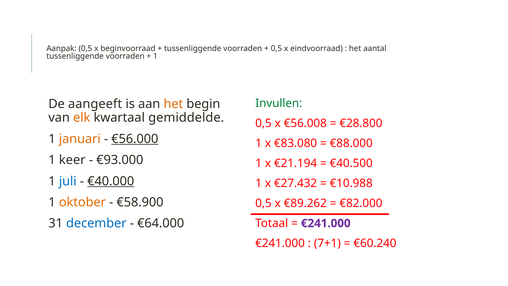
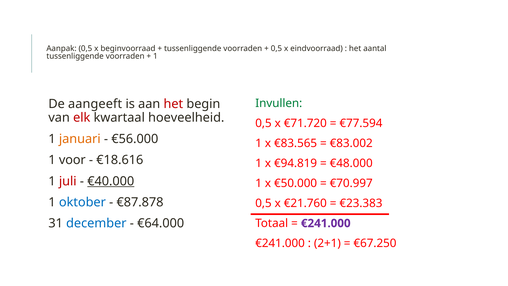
het at (173, 104) colour: orange -> red
elk colour: orange -> red
gemiddelde: gemiddelde -> hoeveelheid
€56.008: €56.008 -> €71.720
€28.800: €28.800 -> €77.594
€56.000 underline: present -> none
€83.080: €83.080 -> €83.565
€88.000: €88.000 -> €83.002
keer: keer -> voor
€93.000: €93.000 -> €18.616
€21.194: €21.194 -> €94.819
€40.500: €40.500 -> €48.000
juli colour: blue -> red
€27.432: €27.432 -> €50.000
€10.988: €10.988 -> €70.997
oktober colour: orange -> blue
€58.900: €58.900 -> €87.878
€89.262: €89.262 -> €21.760
€82.000: €82.000 -> €23.383
7+1: 7+1 -> 2+1
€60.240: €60.240 -> €67.250
